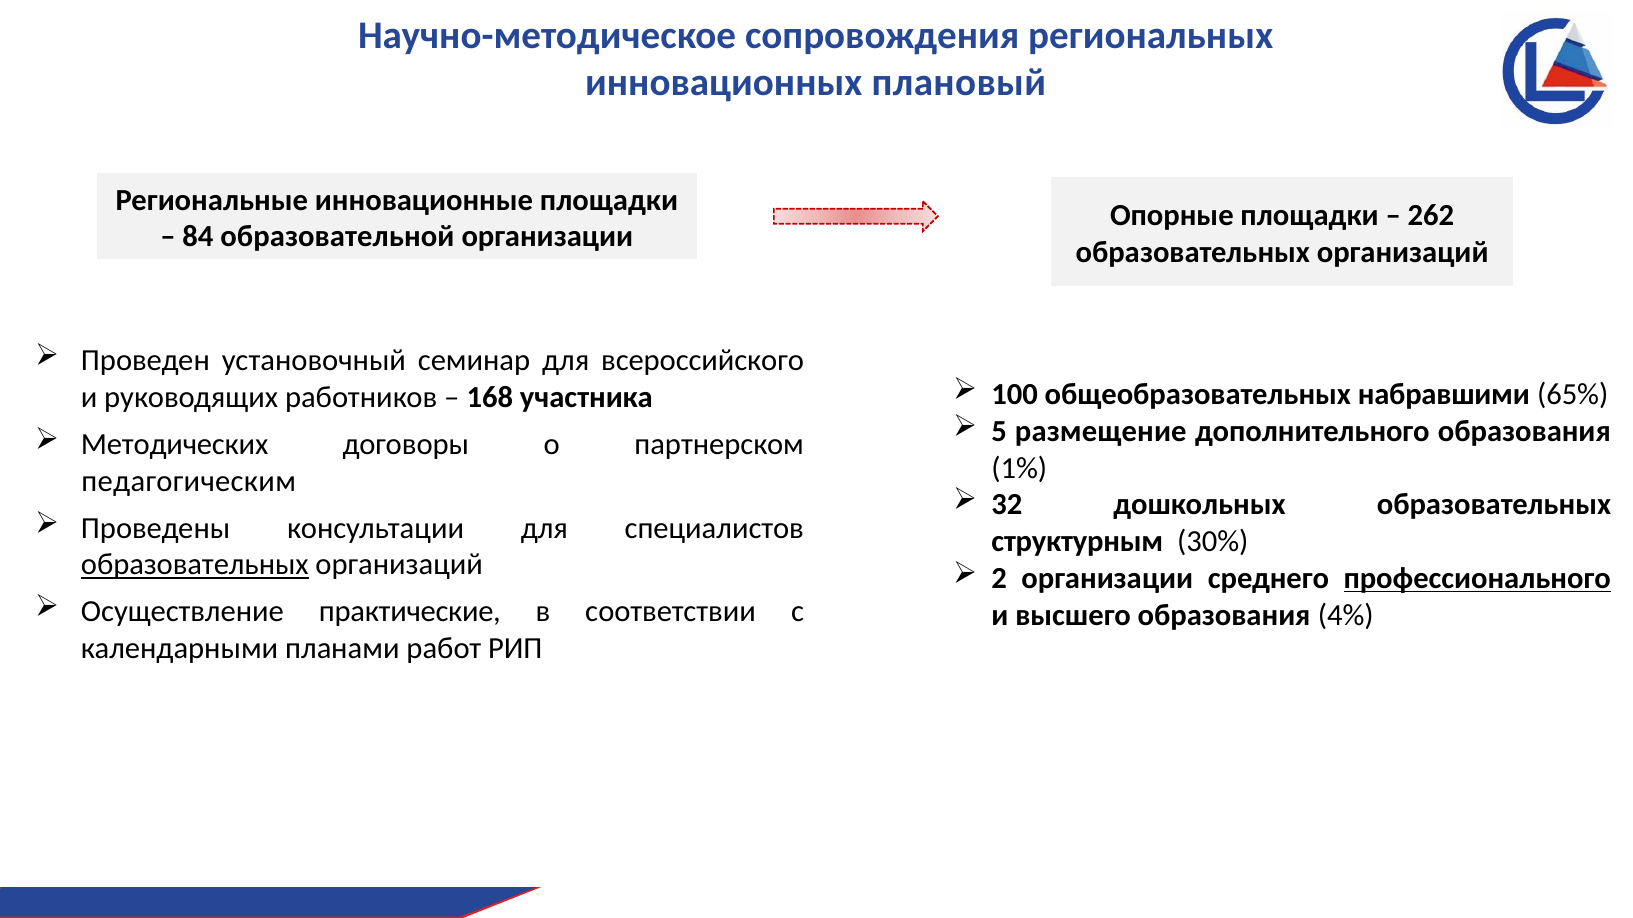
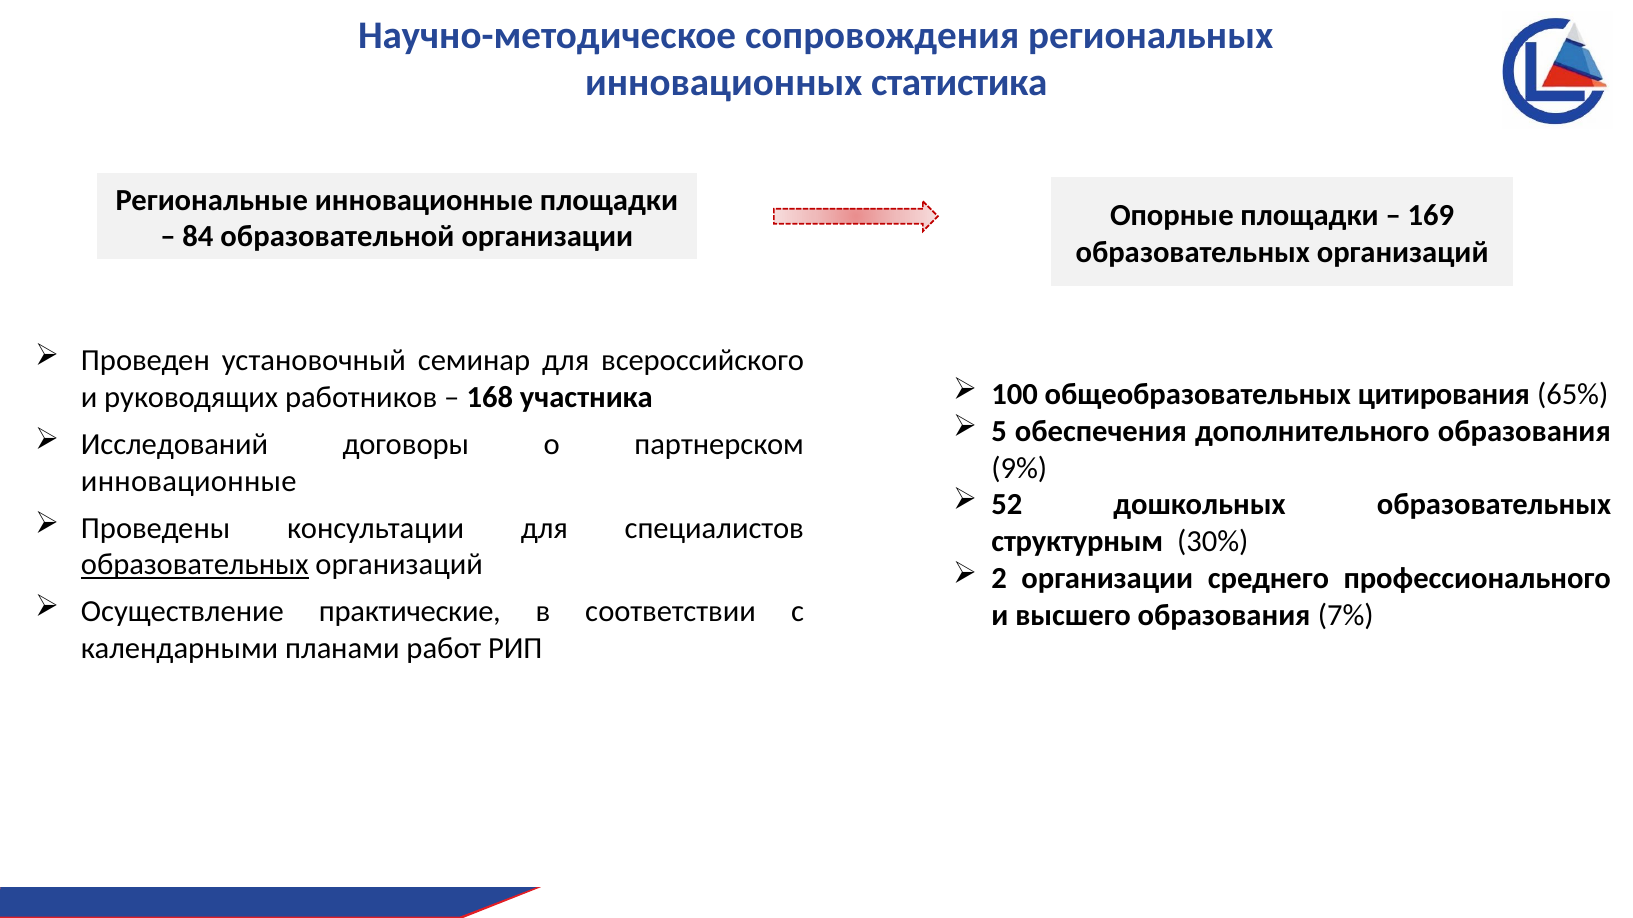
плановый: плановый -> статистика
262: 262 -> 169
набравшими: набравшими -> цитирования
размещение: размещение -> обеспечения
Методических: Методических -> Исследований
1%: 1% -> 9%
педагогическим at (189, 481): педагогическим -> инновационные
32: 32 -> 52
профессионального underline: present -> none
4%: 4% -> 7%
